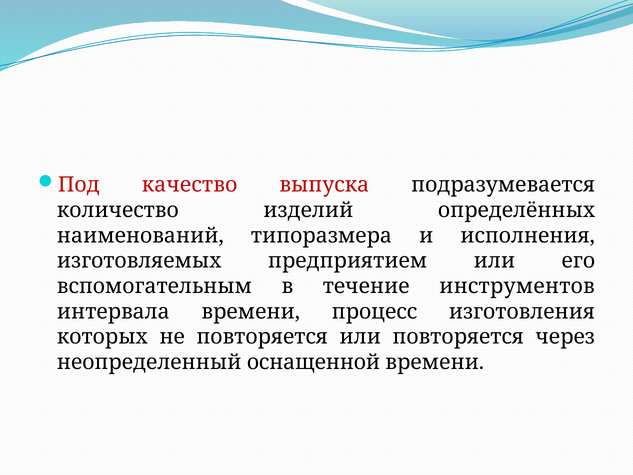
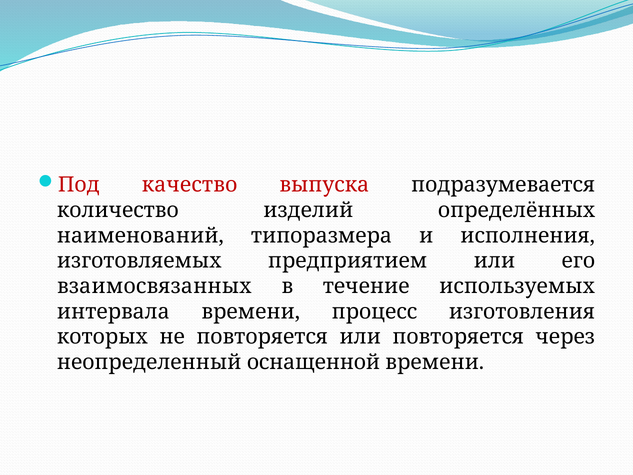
вспомогательным: вспомогательным -> взаимосвязанных
инструментов: инструментов -> используемых
